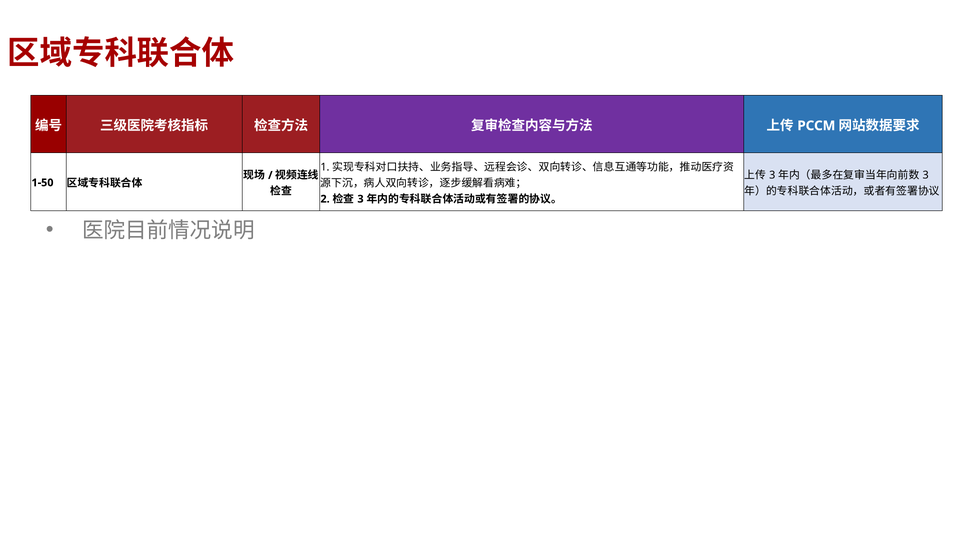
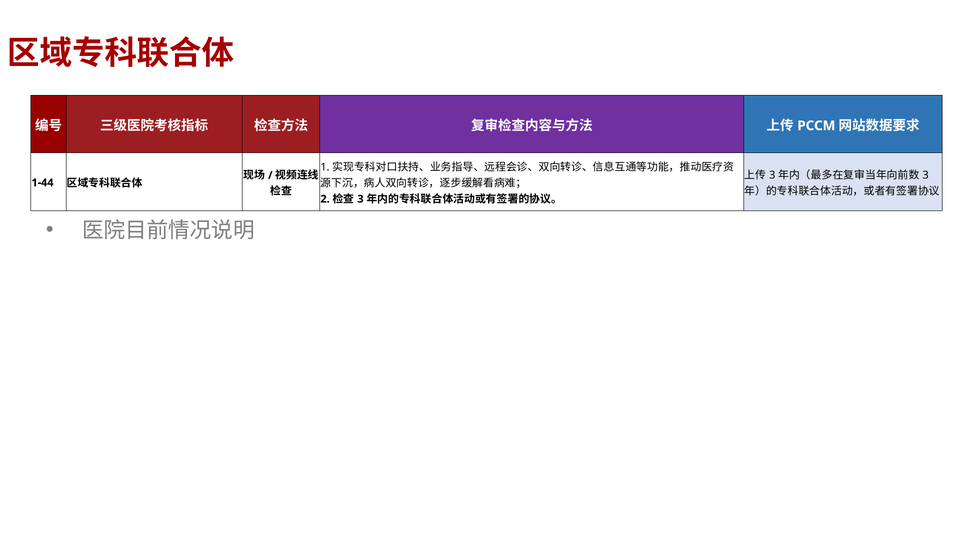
1-50: 1-50 -> 1-44
